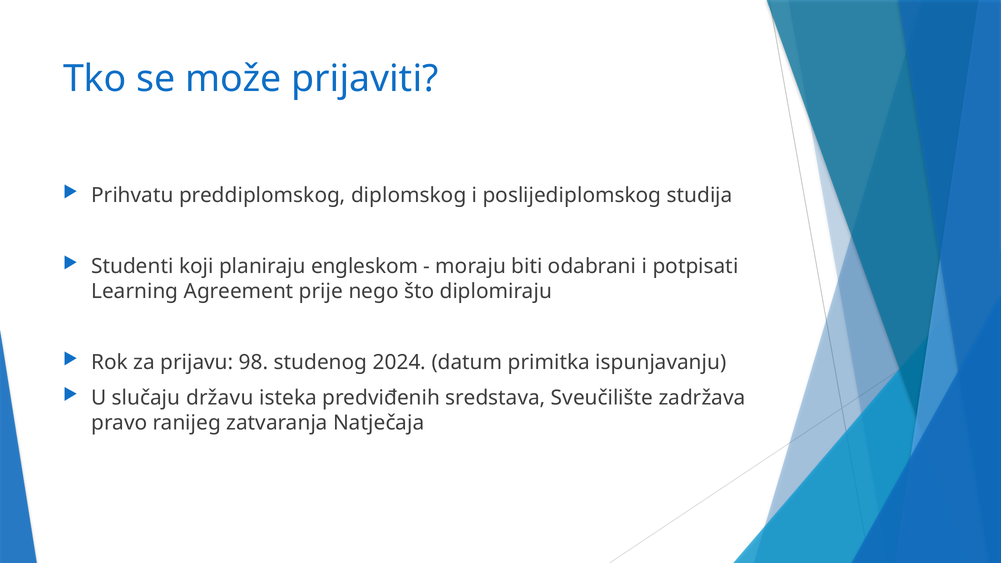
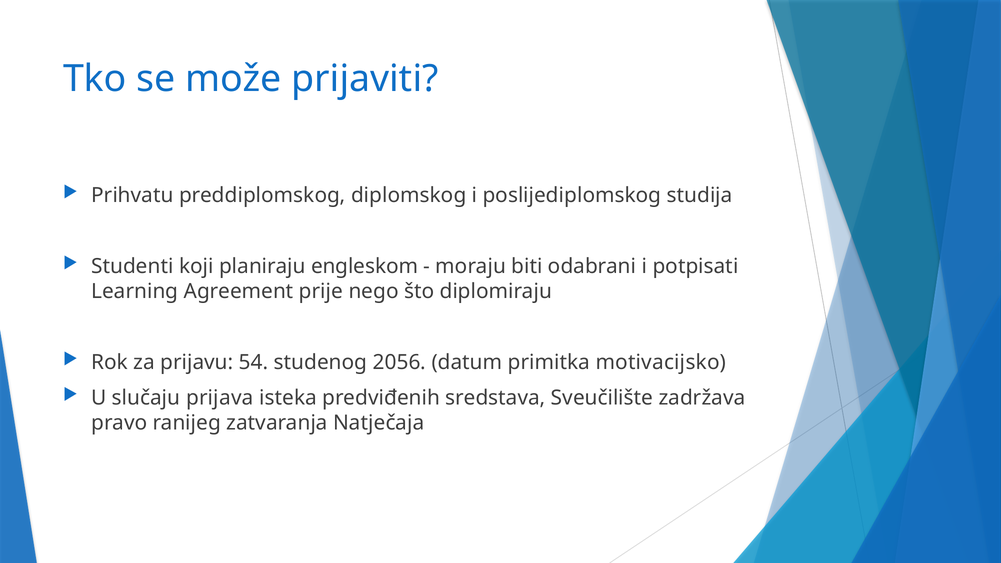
98: 98 -> 54
2024: 2024 -> 2056
ispunjavanju: ispunjavanju -> motivacijsko
državu: državu -> prijava
